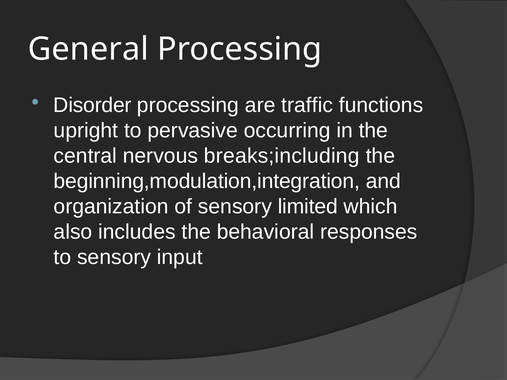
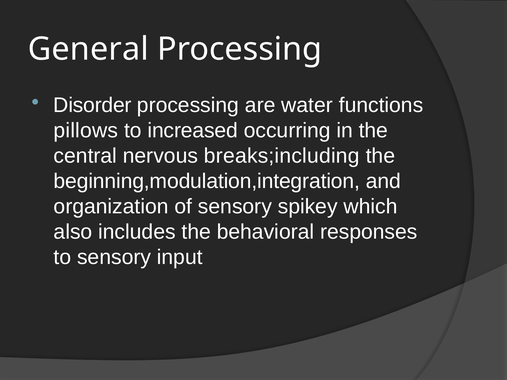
traffic: traffic -> water
upright: upright -> pillows
pervasive: pervasive -> increased
limited: limited -> spikey
